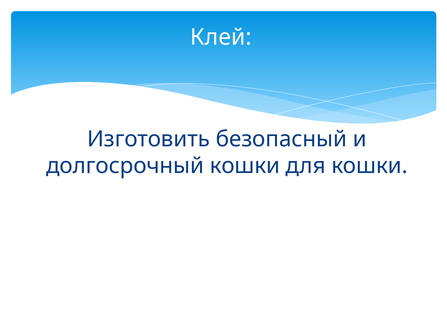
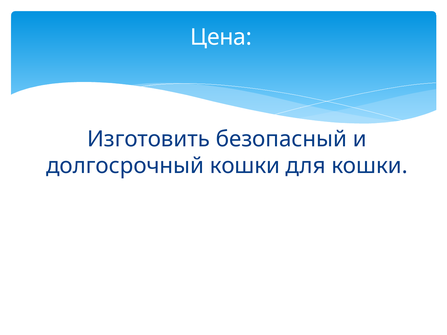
Клей: Клей -> Цена
